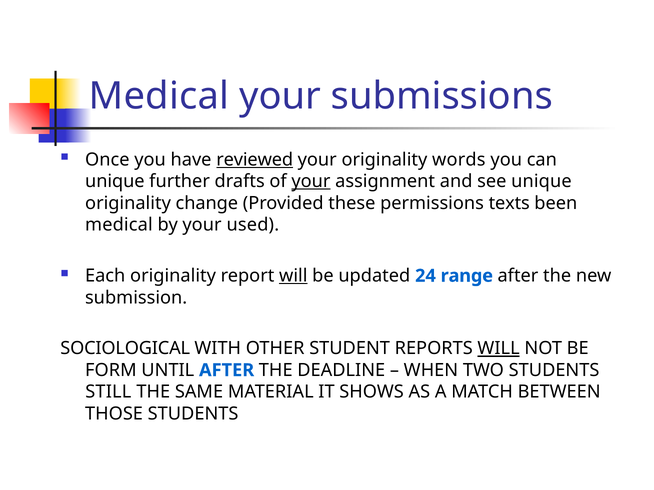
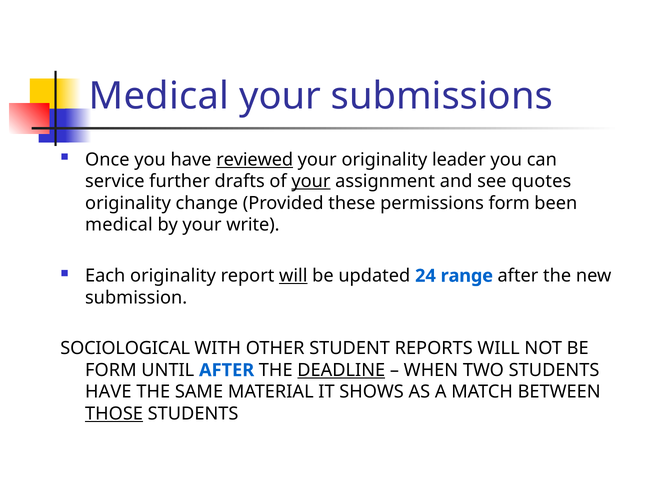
words: words -> leader
unique at (115, 182): unique -> service
see unique: unique -> quotes
permissions texts: texts -> form
used: used -> write
WILL at (499, 349) underline: present -> none
DEADLINE underline: none -> present
STILL at (108, 392): STILL -> HAVE
THOSE underline: none -> present
